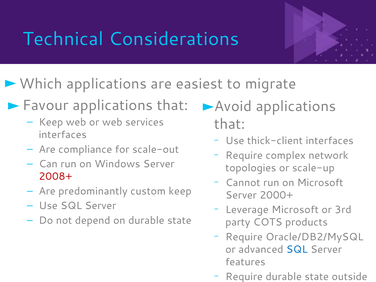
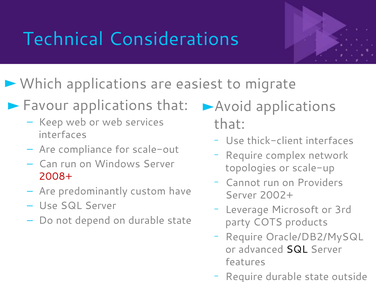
on Microsoft: Microsoft -> Providers
custom keep: keep -> have
2000+: 2000+ -> 2002+
SQL at (297, 249) colour: blue -> black
